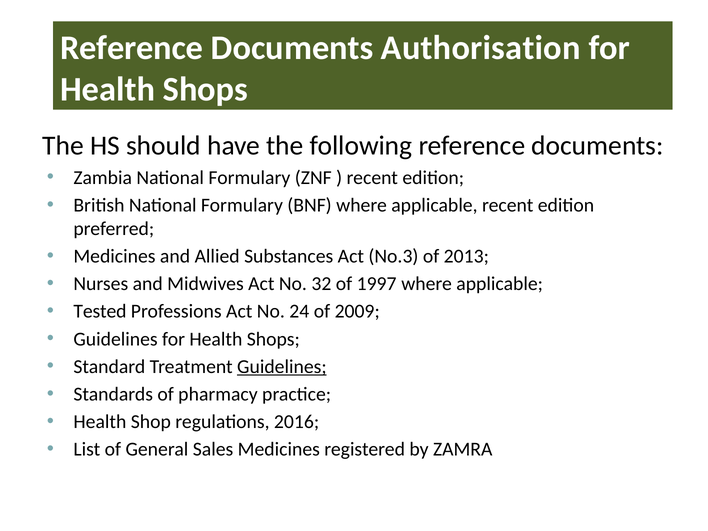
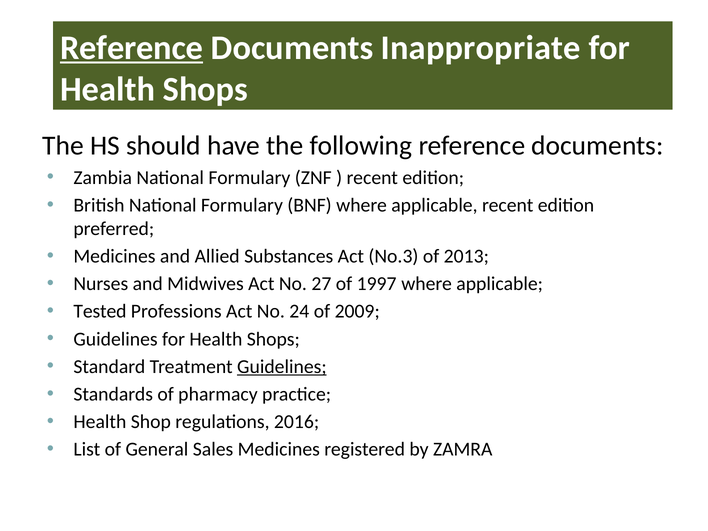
Reference at (132, 48) underline: none -> present
Authorisation: Authorisation -> Inappropriate
32: 32 -> 27
